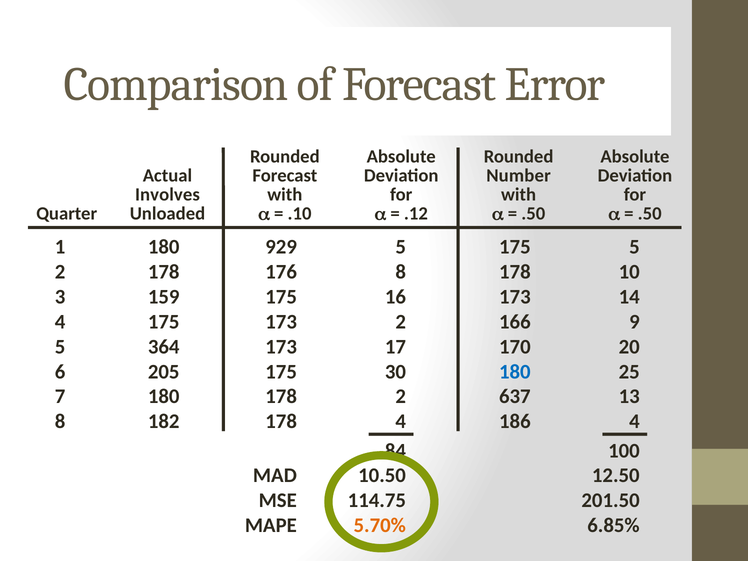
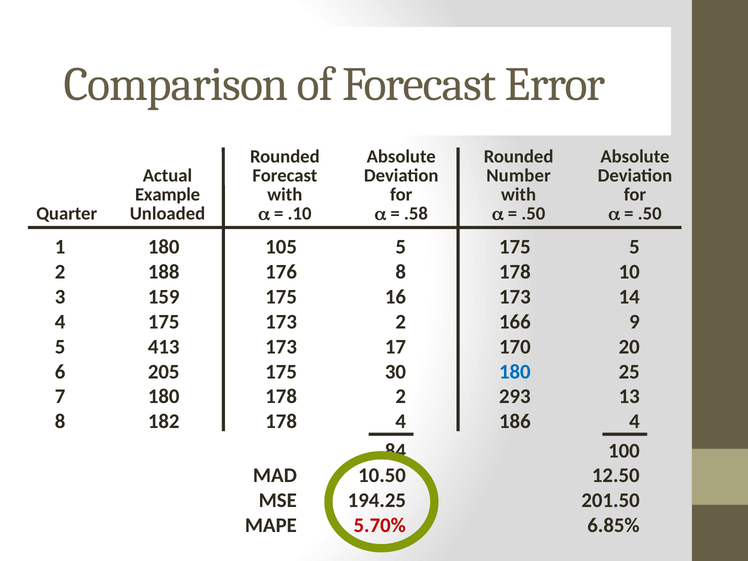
Involves: Involves -> Example
.12: .12 -> .58
929: 929 -> 105
2 178: 178 -> 188
364: 364 -> 413
637: 637 -> 293
114.75: 114.75 -> 194.25
5.70% colour: orange -> red
